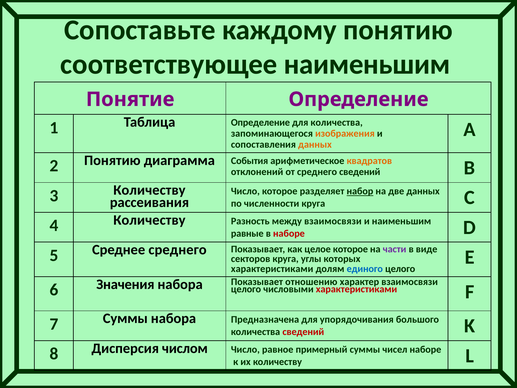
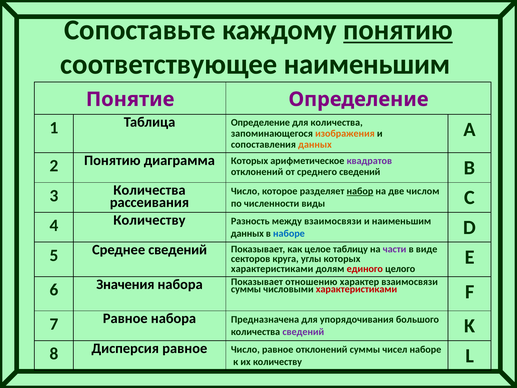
понятию at (398, 30) underline: none -> present
диаграмма События: События -> Которых
квадратов colour: orange -> purple
две данных: данных -> числом
3 Количеству: Количеству -> Количества
численности круга: круга -> виды
равные at (247, 233): равные -> данных
наборе at (289, 233) colour: red -> blue
Среднее среднего: среднего -> сведений
целое которое: которое -> таблицу
единого colour: blue -> red
целого at (246, 289): целого -> суммы
7 Суммы: Суммы -> Равное
сведений at (303, 332) colour: red -> purple
Дисперсия числом: числом -> равное
равное примерный: примерный -> отклонений
